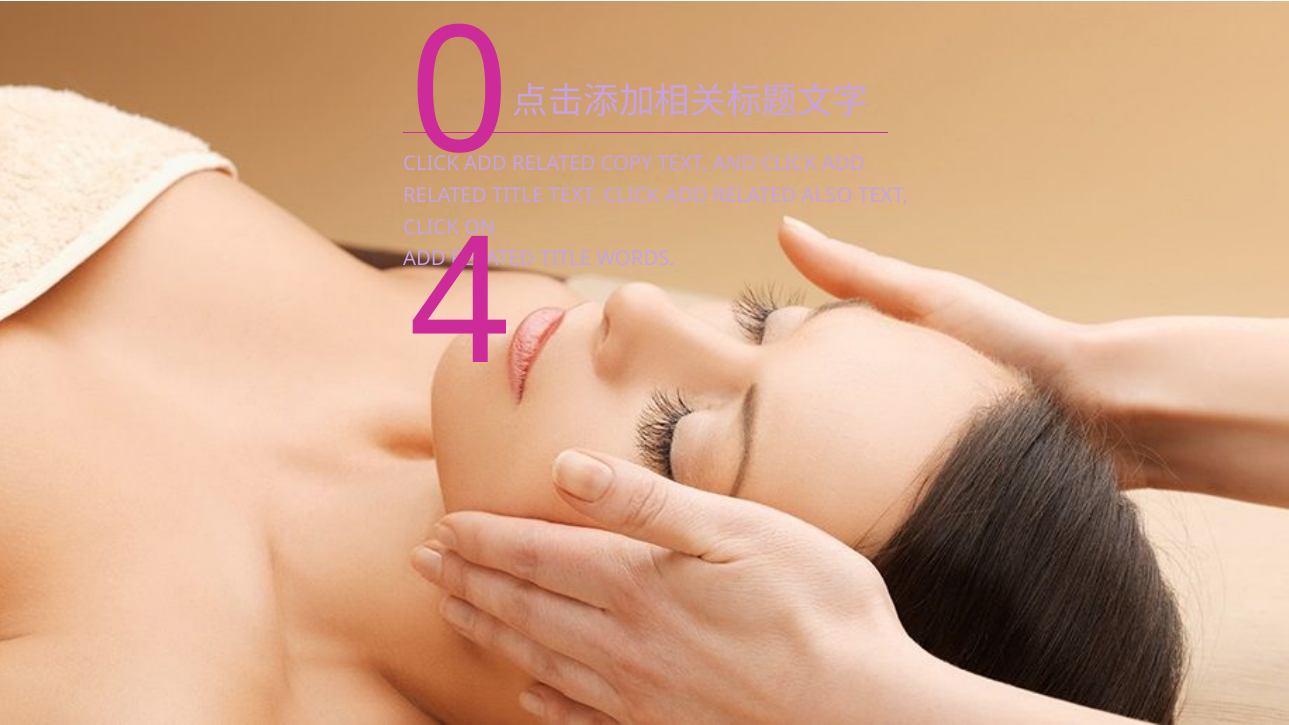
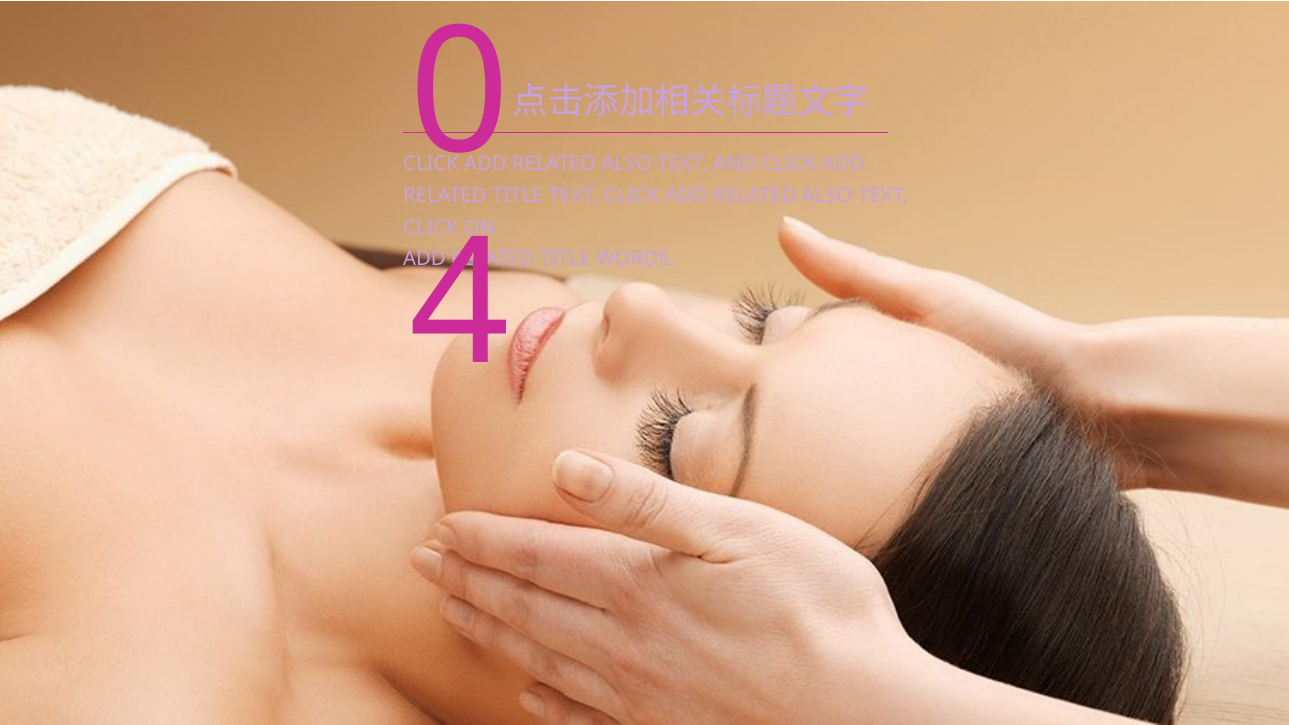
COPY at (627, 164): COPY -> ALSO
